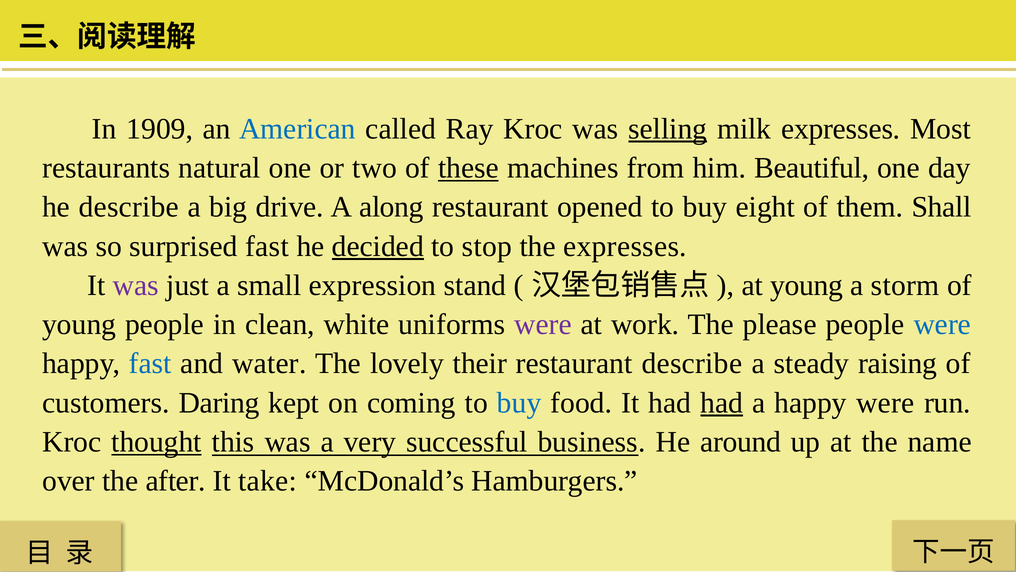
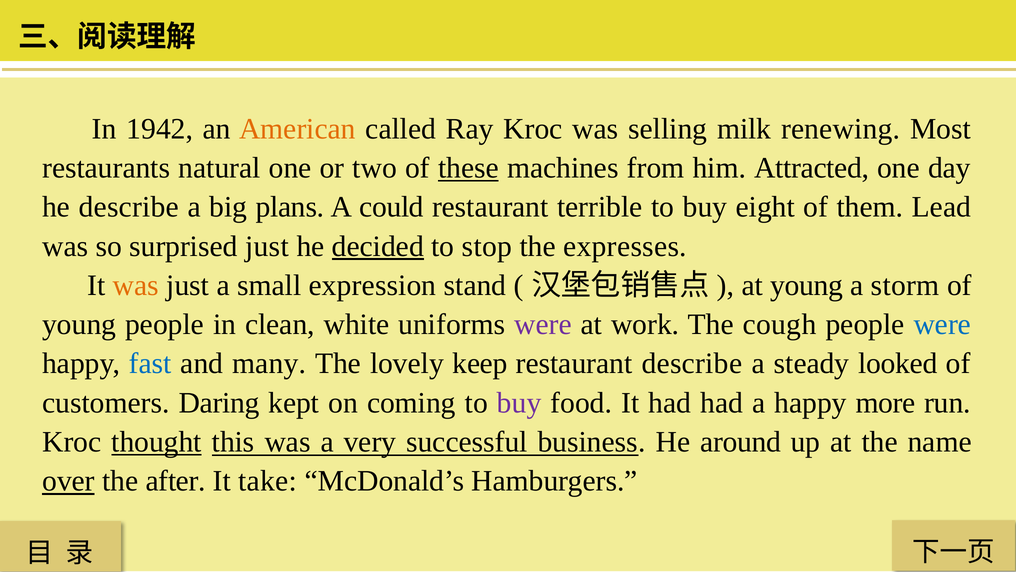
1909: 1909 -> 1942
American colour: blue -> orange
selling underline: present -> none
milk expresses: expresses -> renewing
Beautiful: Beautiful -> Attracted
drive: drive -> plans
along: along -> could
opened: opened -> terrible
Shall: Shall -> Lead
surprised fast: fast -> just
was at (136, 285) colour: purple -> orange
please: please -> cough
water: water -> many
their: their -> keep
raising: raising -> looked
buy at (519, 403) colour: blue -> purple
had at (722, 403) underline: present -> none
happy were: were -> more
over underline: none -> present
